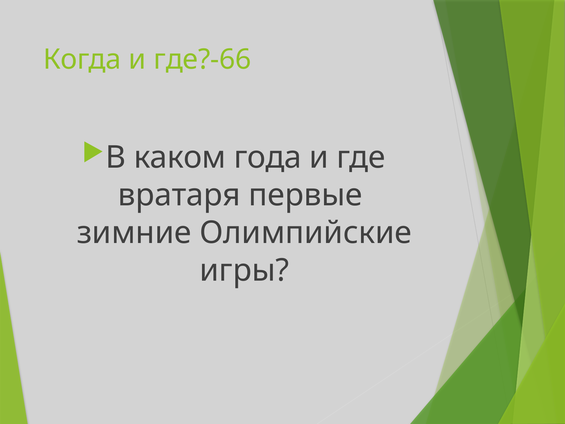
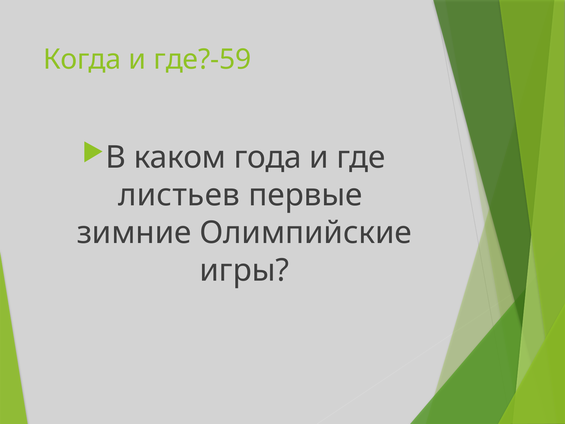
где?-66: где?-66 -> где?-59
вратаря: вратаря -> листьев
